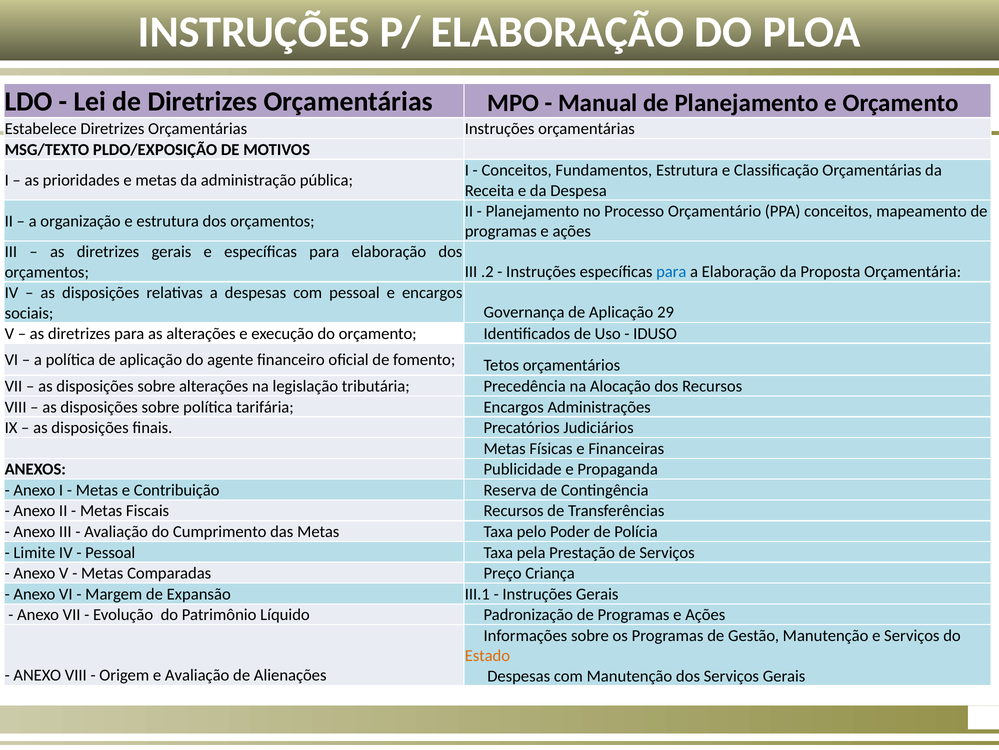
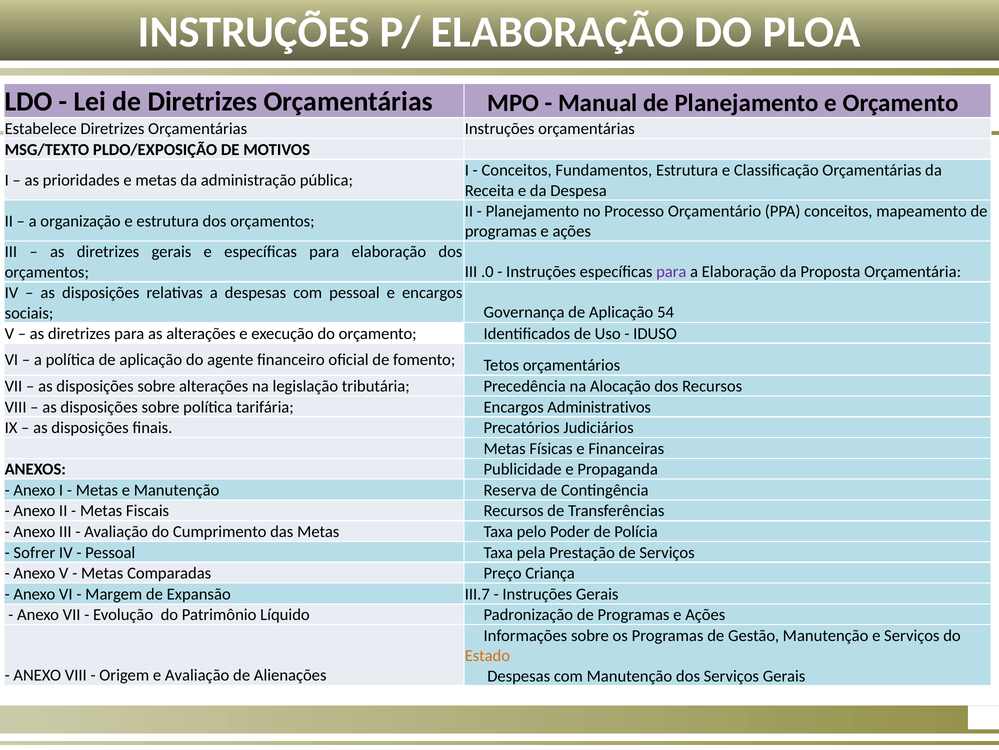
.2: .2 -> .0
para at (671, 271) colour: blue -> purple
29: 29 -> 54
Administrações: Administrações -> Administrativos
e Contribuição: Contribuição -> Manutenção
Limite: Limite -> Sofrer
III.1: III.1 -> III.7
